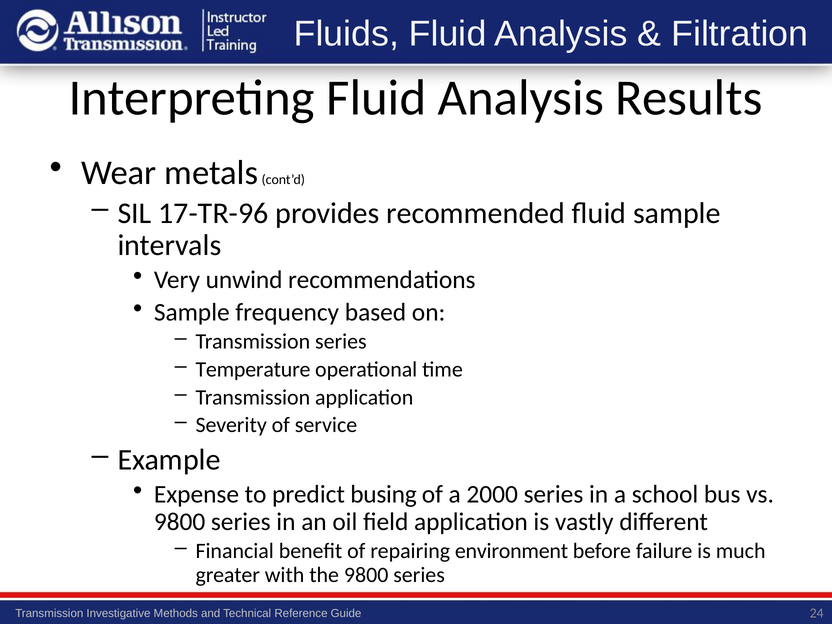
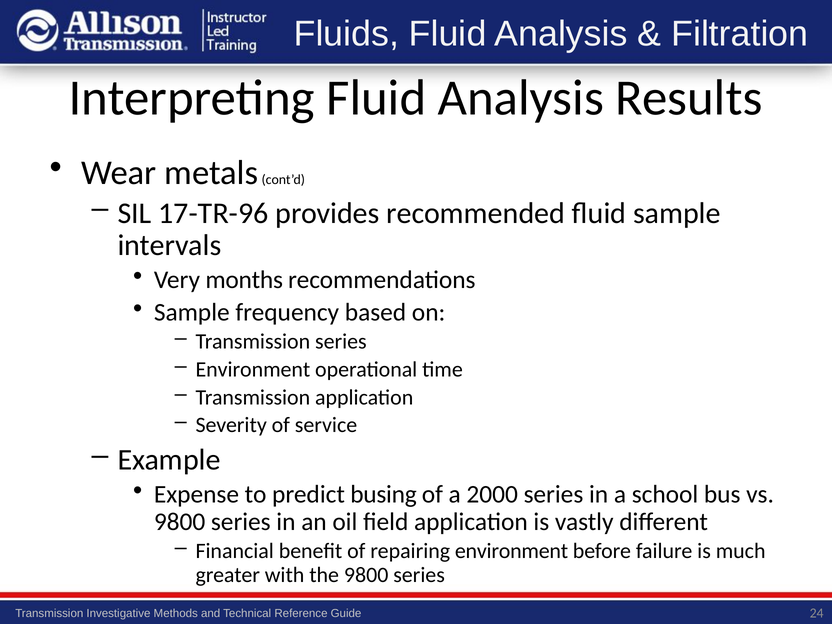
unwind: unwind -> months
Temperature at (253, 369): Temperature -> Environment
